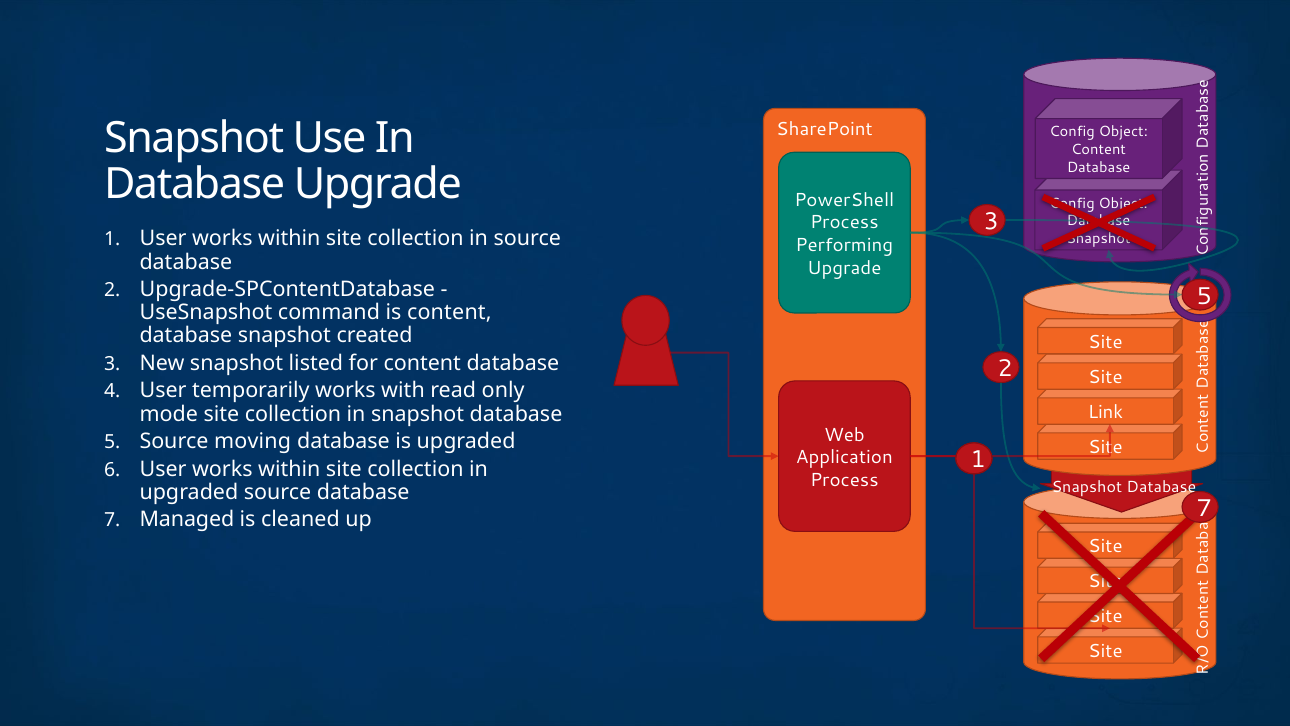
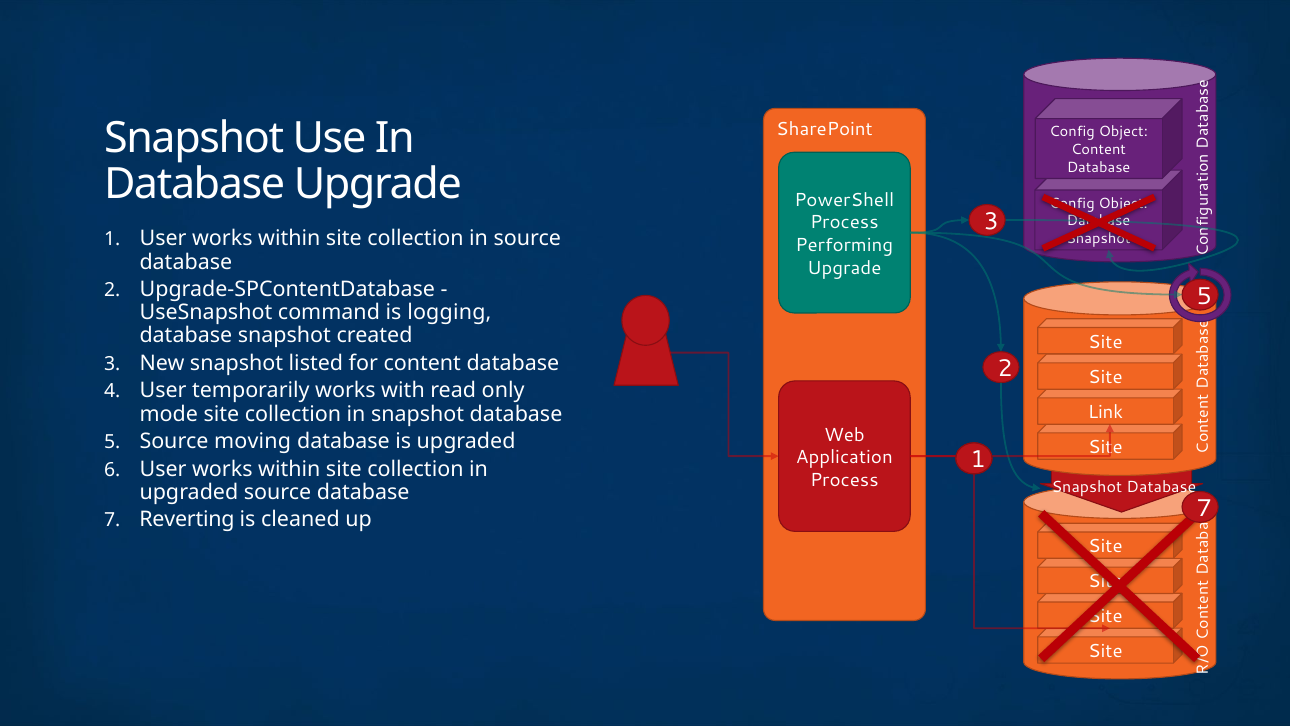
is content: content -> logging
Managed: Managed -> Reverting
